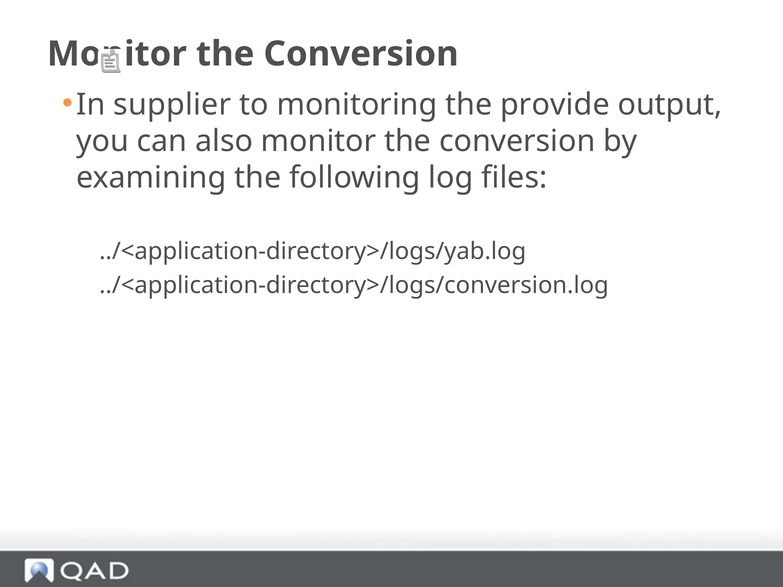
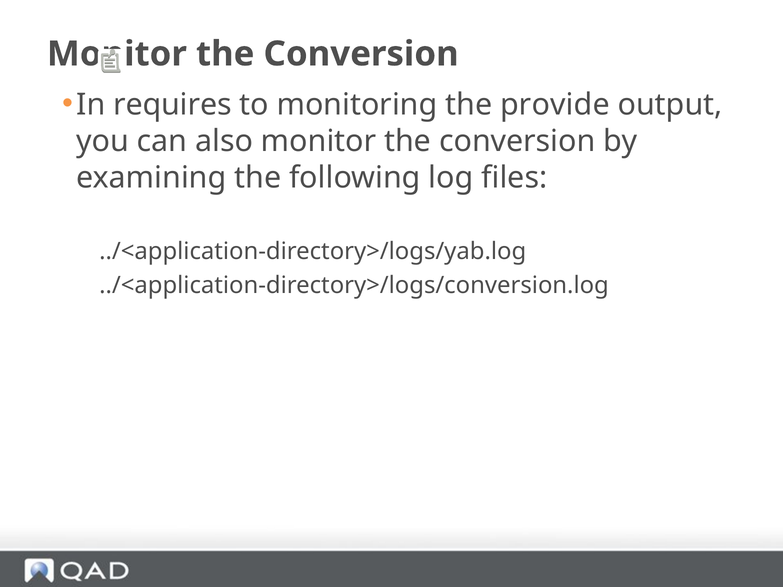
supplier: supplier -> requires
